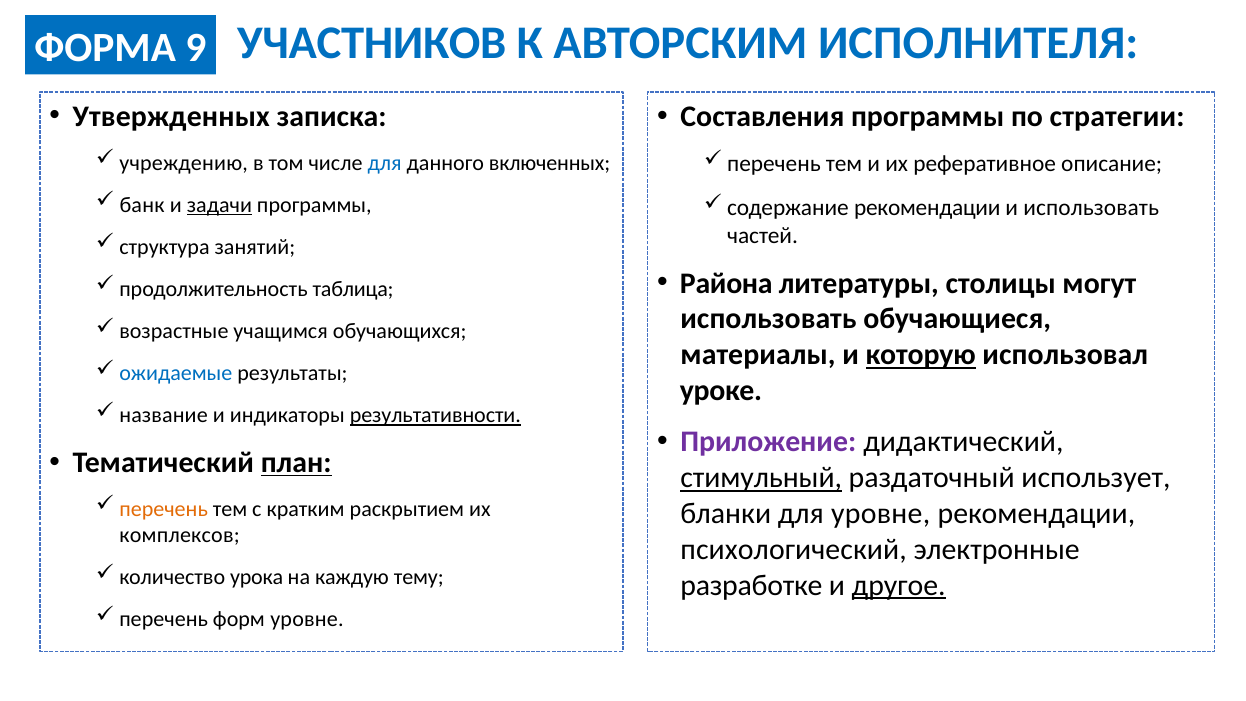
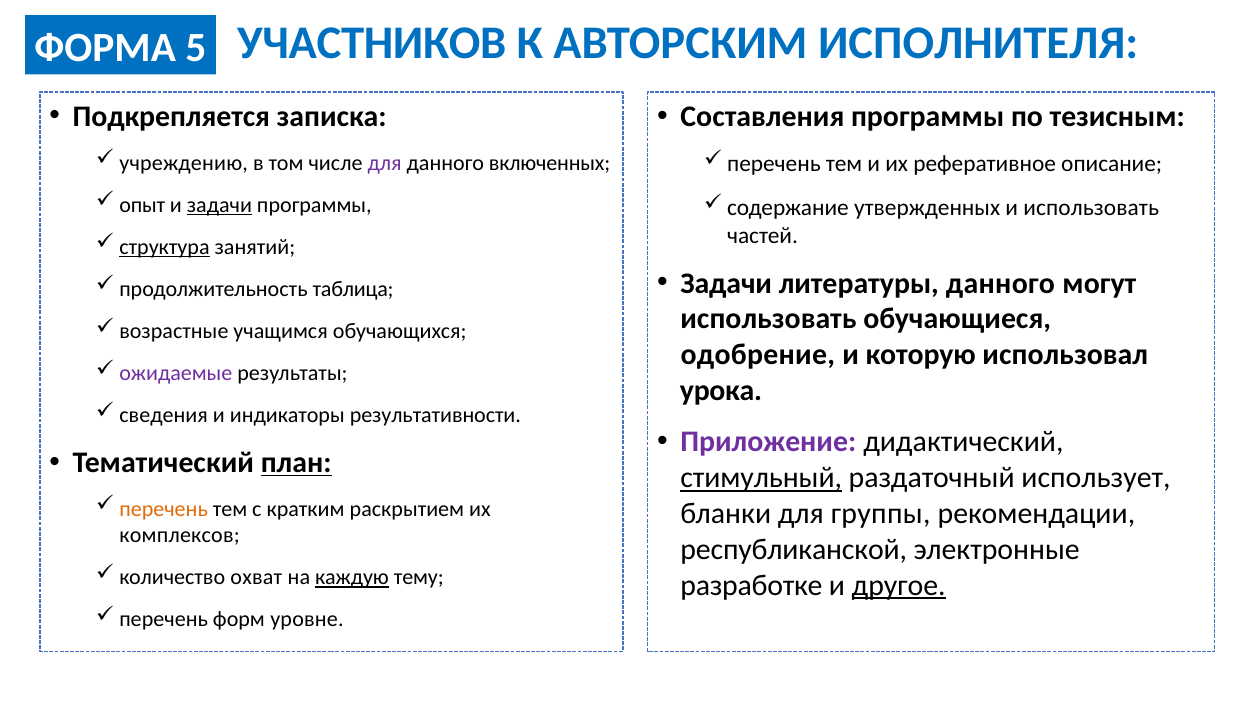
9: 9 -> 5
стратегии: стратегии -> тезисным
Утвержденных: Утвержденных -> Подкрепляется
для at (385, 163) colour: blue -> purple
банк: банк -> опыт
рекомендации at (927, 207): рекомендации -> утвержденных
структура underline: none -> present
Района at (726, 283): Района -> Задачи
литературы столицы: столицы -> данного
материалы: материалы -> одобрение
которую underline: present -> none
ожидаемые colour: blue -> purple
уроке: уроке -> урока
название: название -> сведения
результативности underline: present -> none
для уровне: уровне -> группы
психологический: психологический -> республиканской
урока: урока -> охват
каждую underline: none -> present
